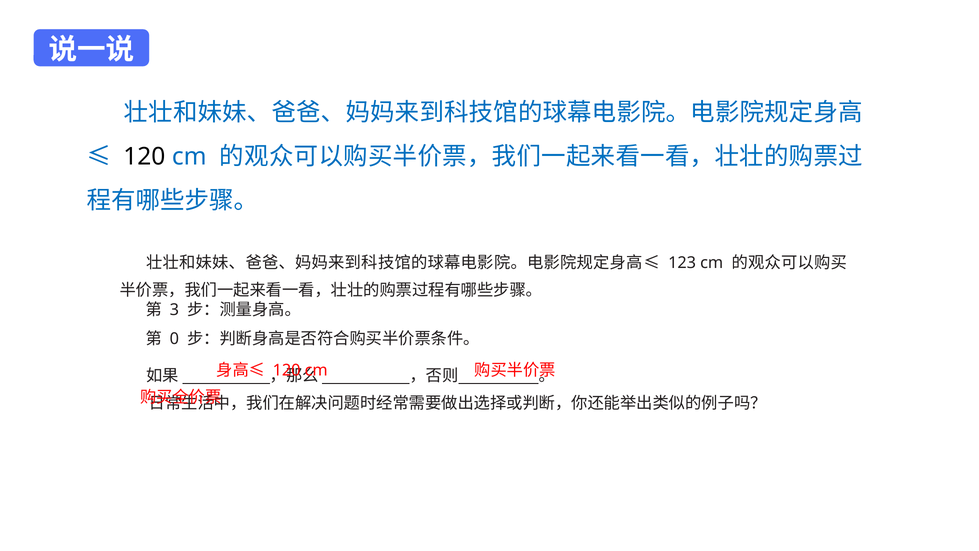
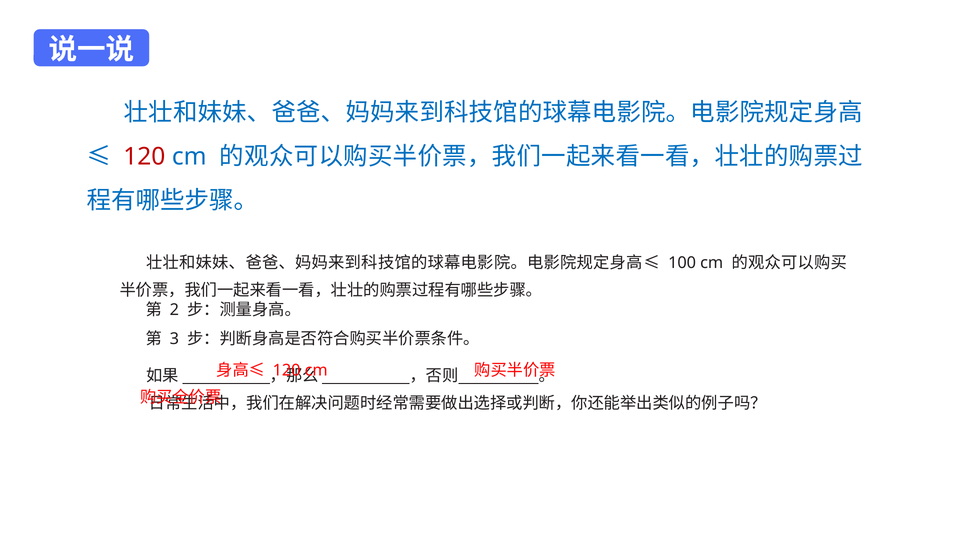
120 at (144, 157) colour: black -> red
123: 123 -> 100
3: 3 -> 2
0: 0 -> 3
